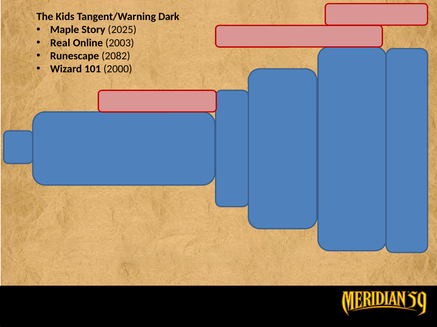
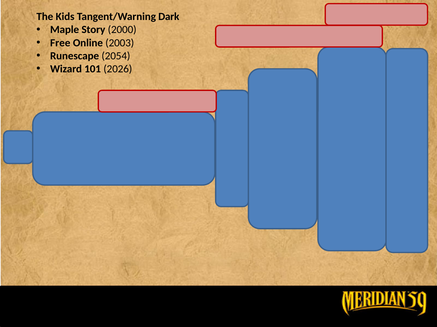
2025: 2025 -> 2000
Real: Real -> Free
2082: 2082 -> 2054
2000: 2000 -> 2026
